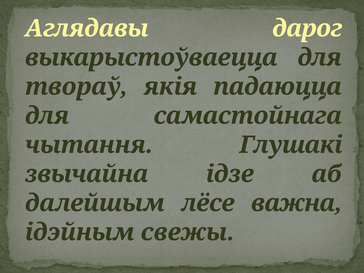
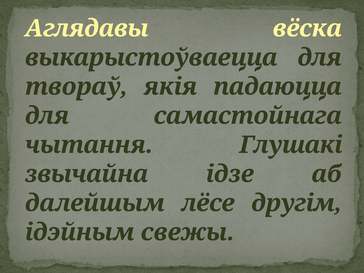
дарог: дарог -> вёска
важна: важна -> другім
